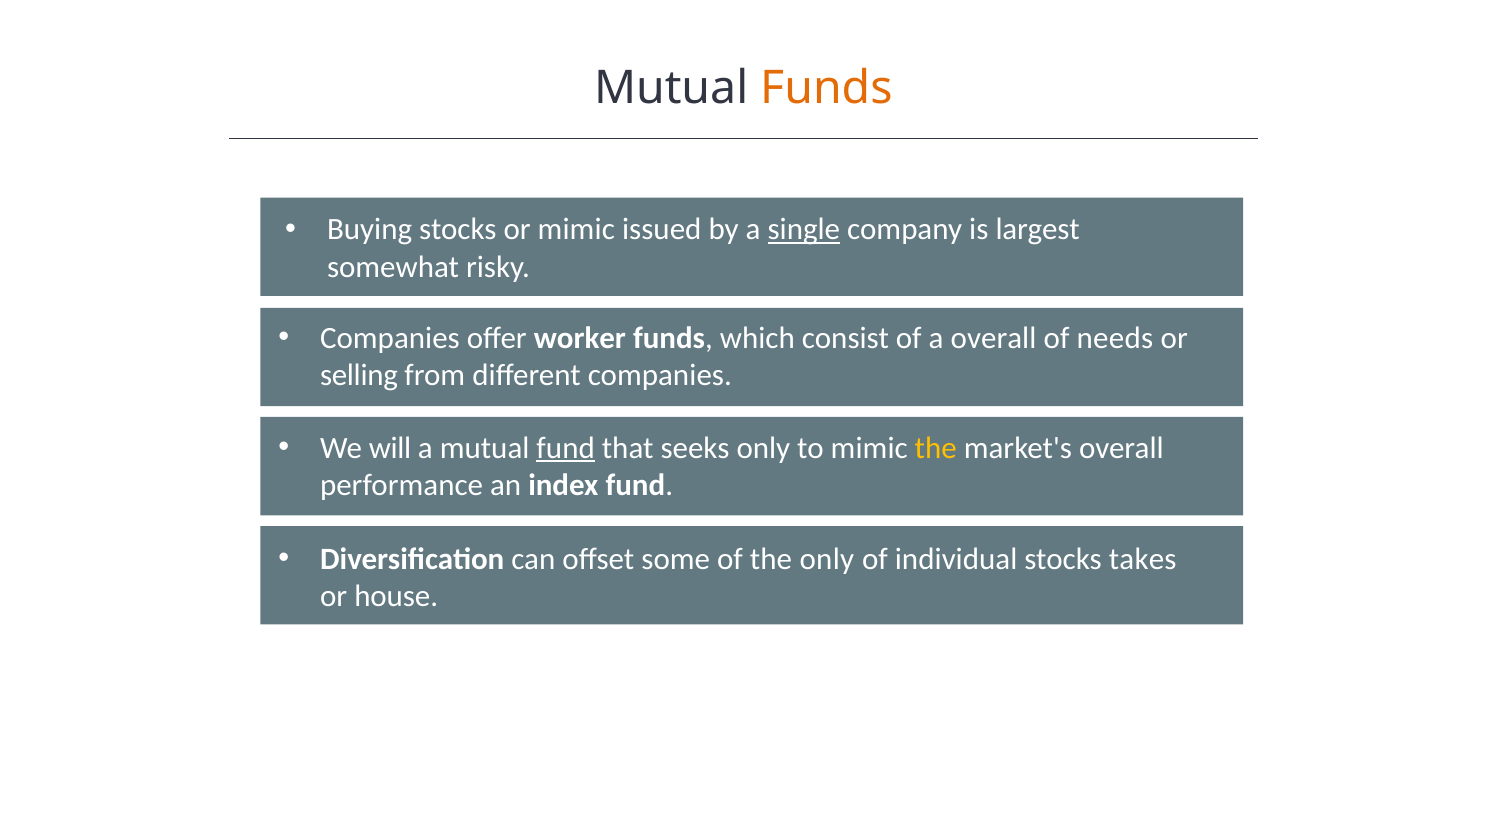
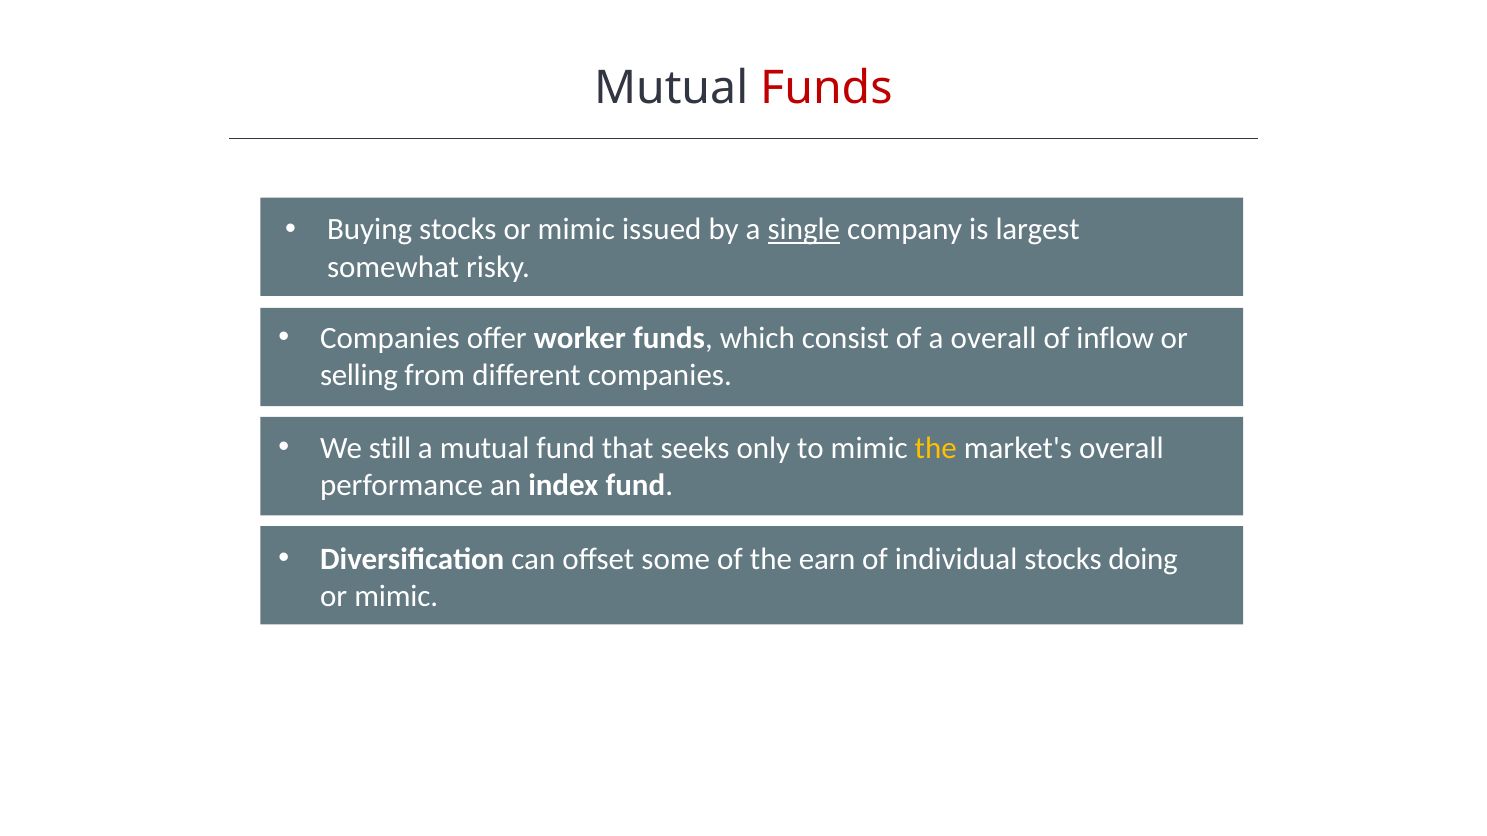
Funds at (826, 88) colour: orange -> red
needs: needs -> inflow
will: will -> still
fund at (566, 448) underline: present -> none
the only: only -> earn
takes: takes -> doing
house at (396, 597): house -> mimic
